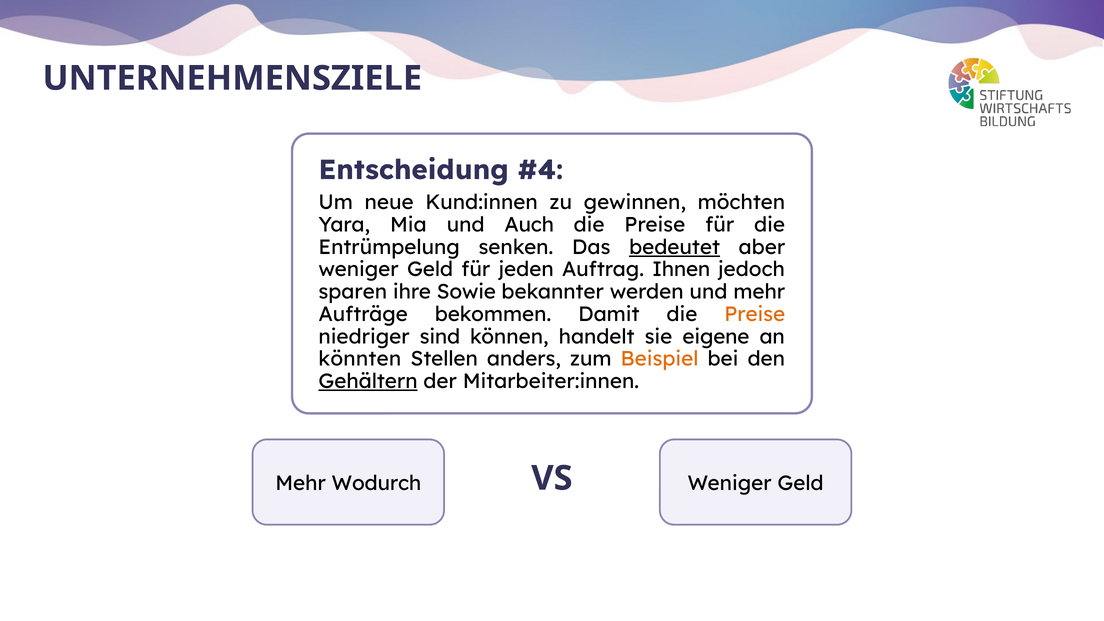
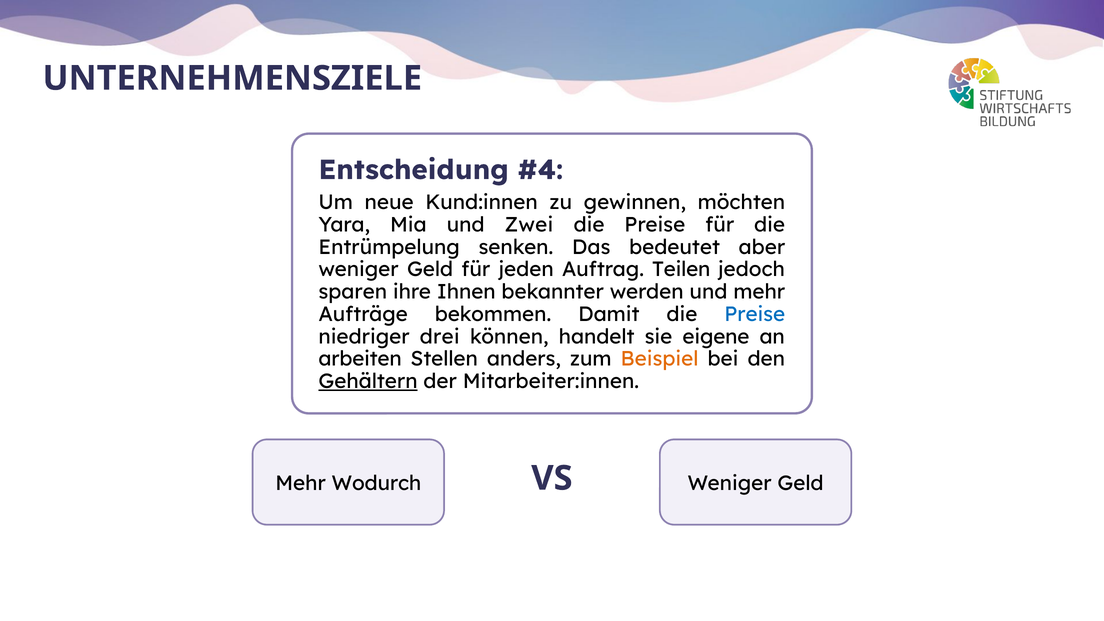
Auch: Auch -> Zwei
bedeutet underline: present -> none
Ihnen: Ihnen -> Teilen
Sowie: Sowie -> Ihnen
Preise at (755, 314) colour: orange -> blue
sind: sind -> drei
könnten: könnten -> arbeiten
